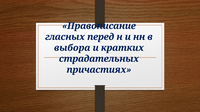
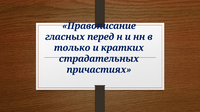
выбора: выбора -> только
